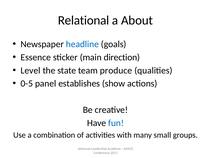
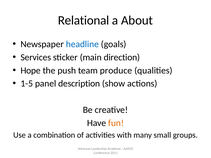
Essence: Essence -> Services
Level: Level -> Hope
state: state -> push
0-5: 0-5 -> 1-5
establishes: establishes -> description
fun colour: blue -> orange
